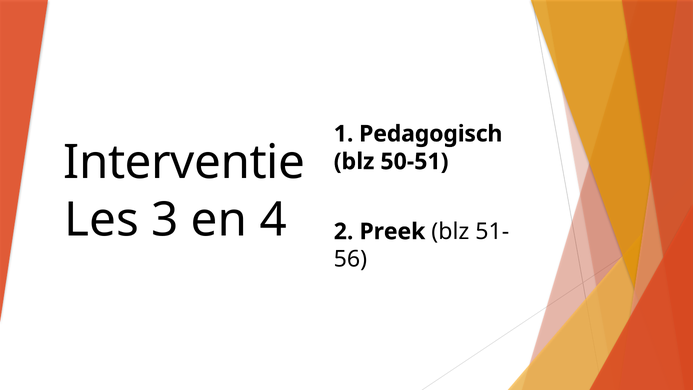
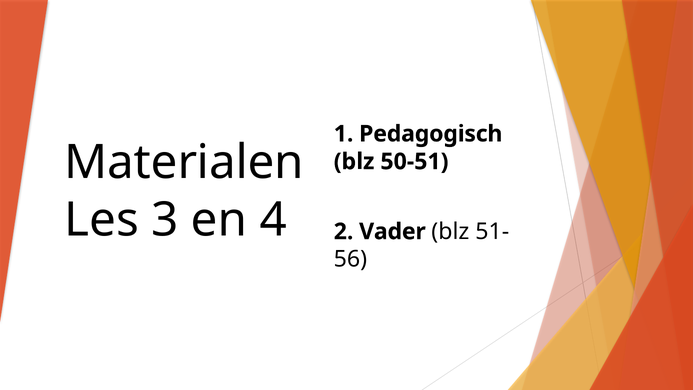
Interventie: Interventie -> Materialen
Preek: Preek -> Vader
